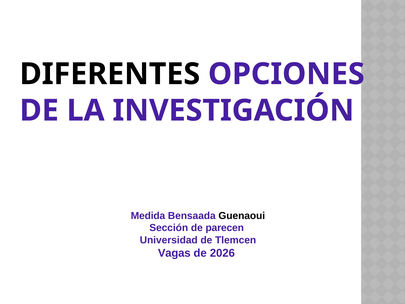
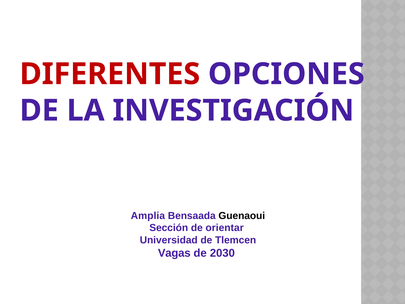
DIFERENTES colour: black -> red
Medida: Medida -> Amplia
parecen: parecen -> orientar
2026: 2026 -> 2030
